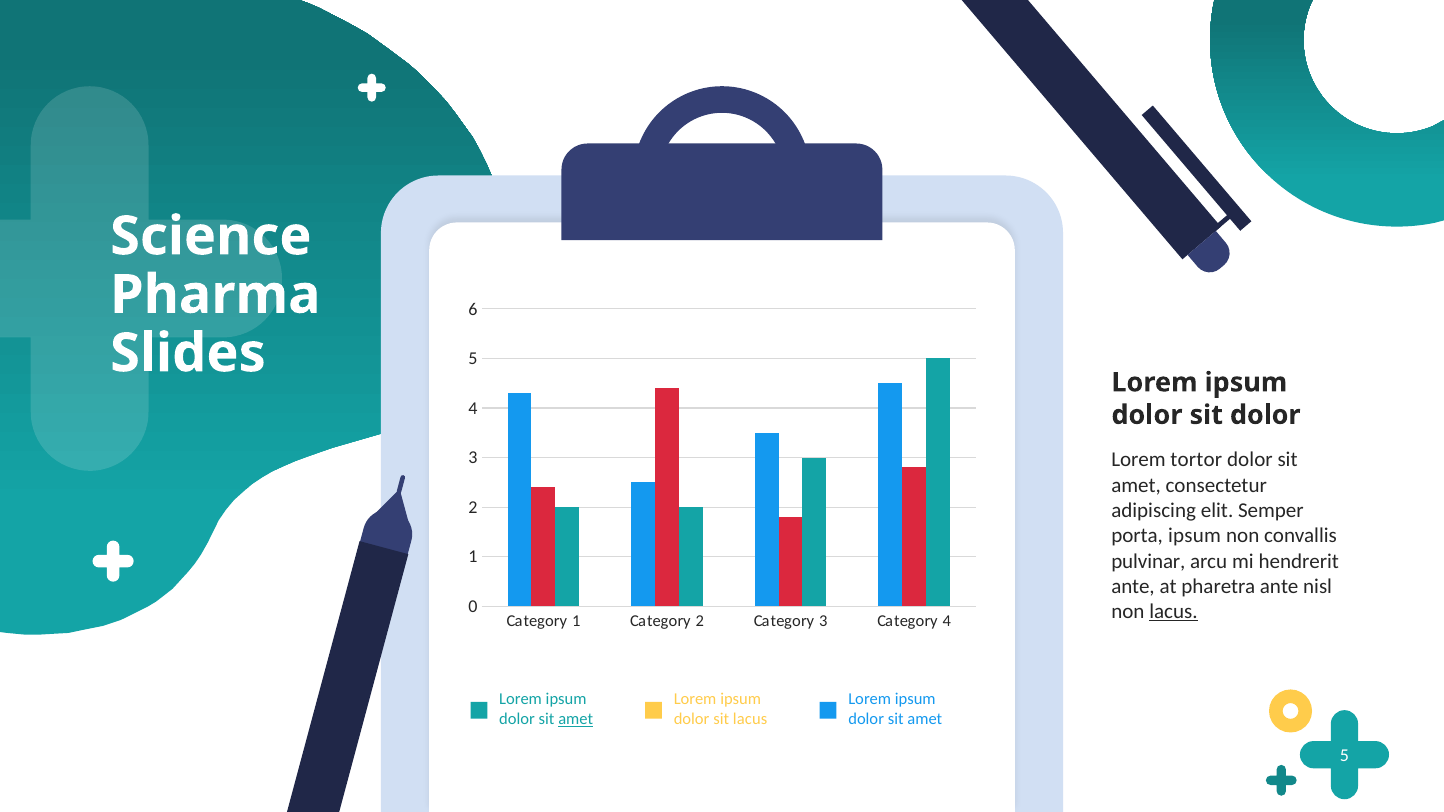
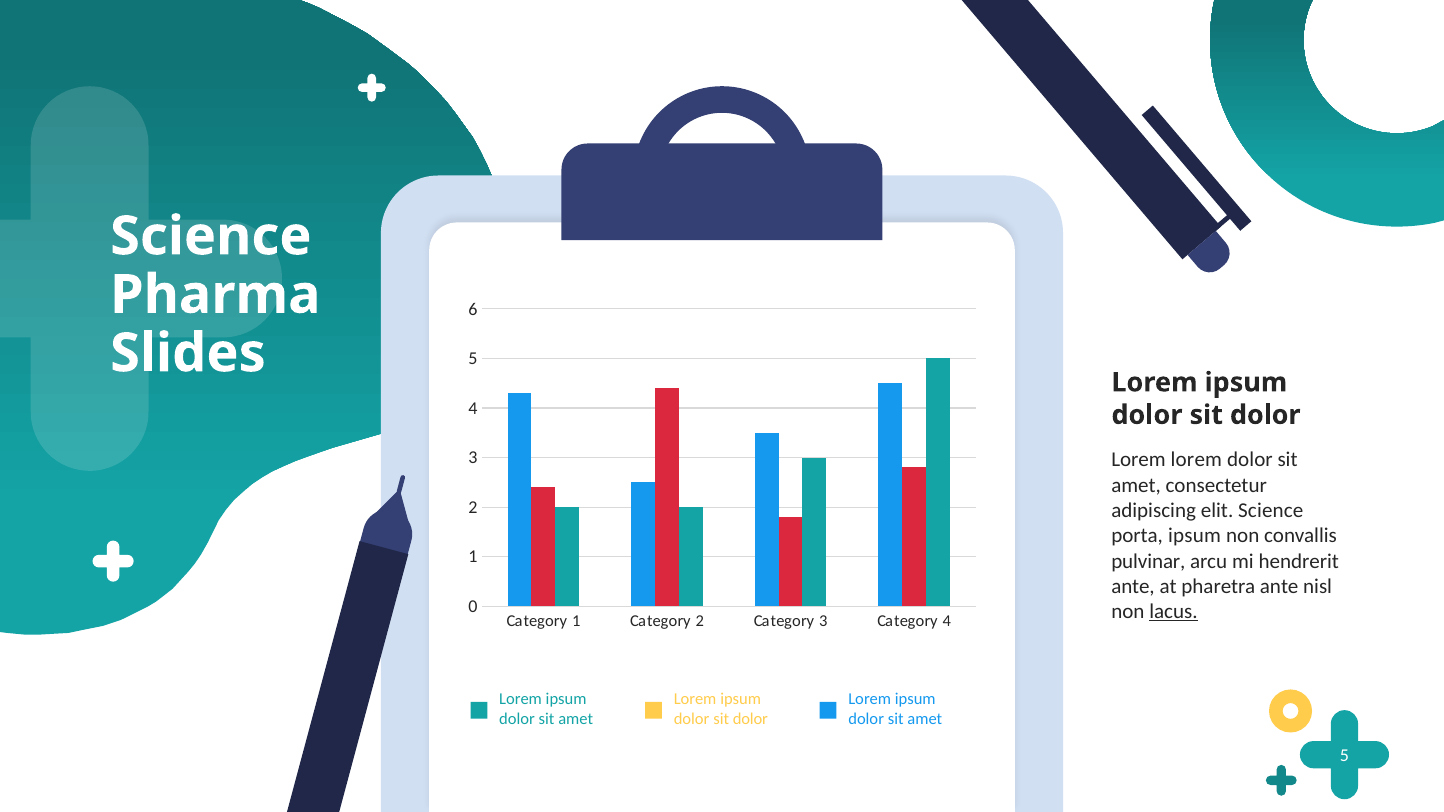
Lorem tortor: tortor -> lorem
elit Semper: Semper -> Science
amet at (576, 720) underline: present -> none
lacus at (750, 720): lacus -> dolor
